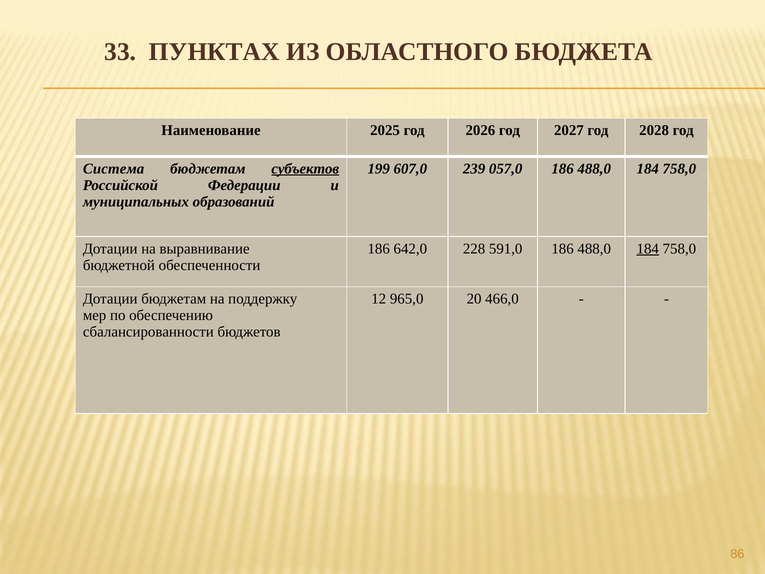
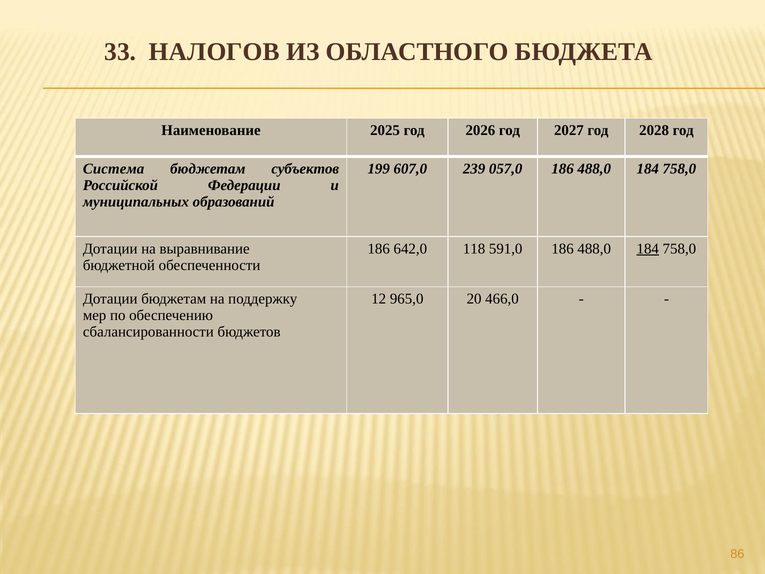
ПУНКТАХ: ПУНКТАХ -> НАЛОГОВ
субъектов underline: present -> none
228: 228 -> 118
